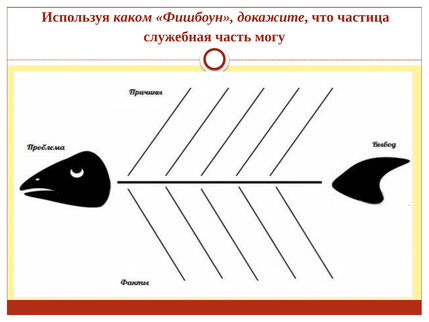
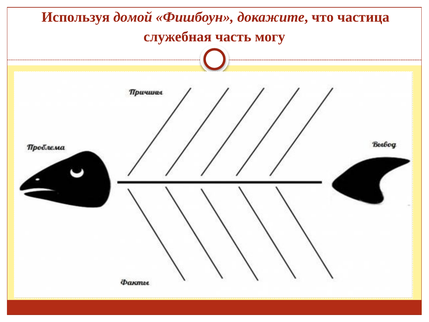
каком: каком -> домой
